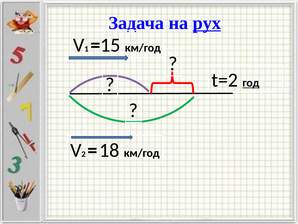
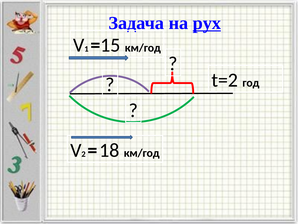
год underline: present -> none
